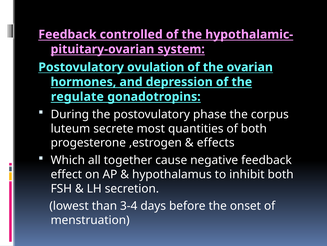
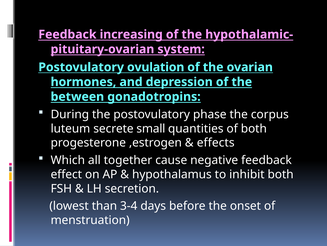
controlled: controlled -> increasing
regulate: regulate -> between
most: most -> small
